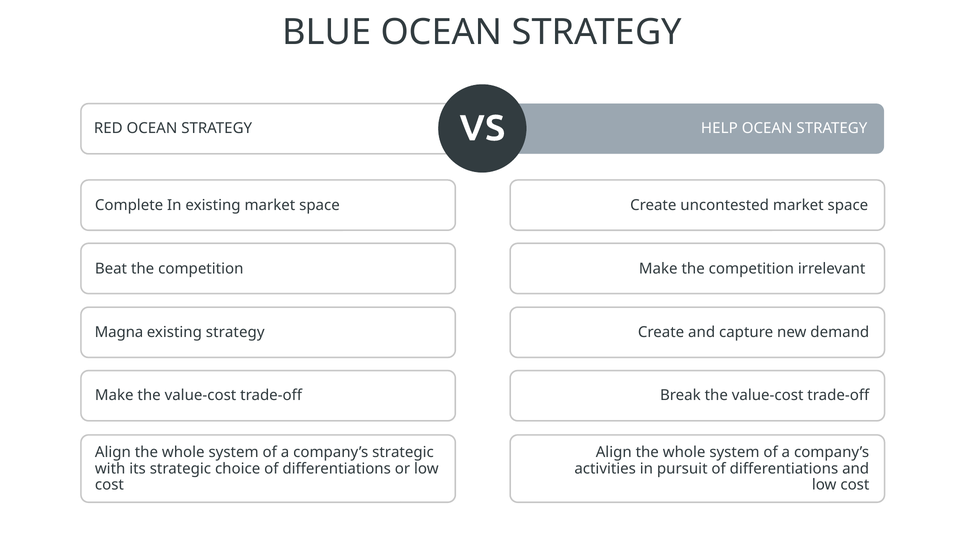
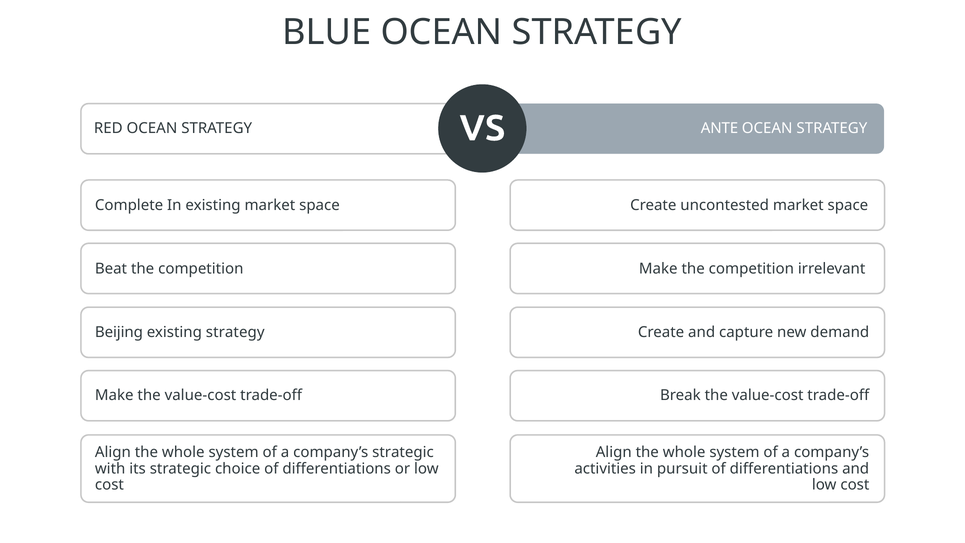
HELP: HELP -> ANTE
Magna: Magna -> Beijing
